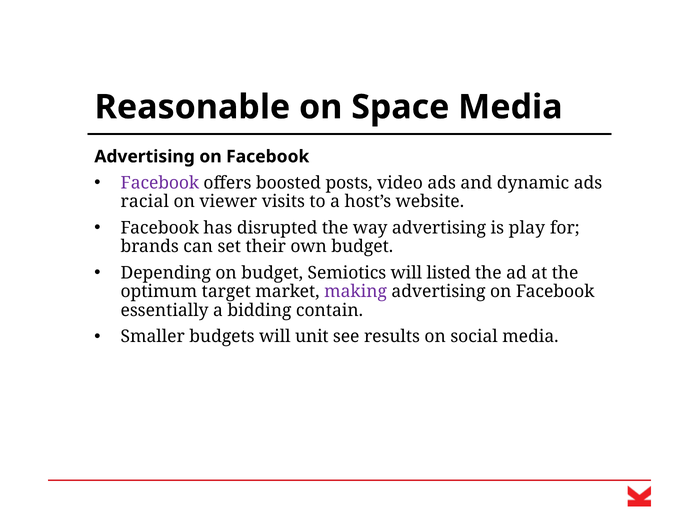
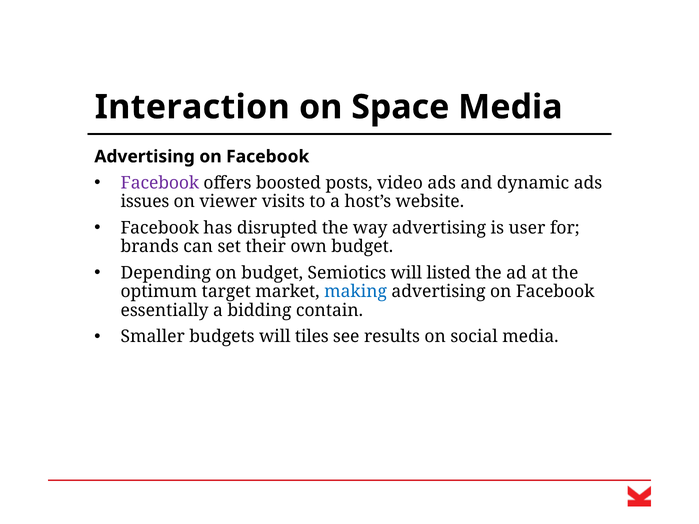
Reasonable: Reasonable -> Interaction
racial: racial -> issues
play: play -> user
making colour: purple -> blue
unit: unit -> tiles
